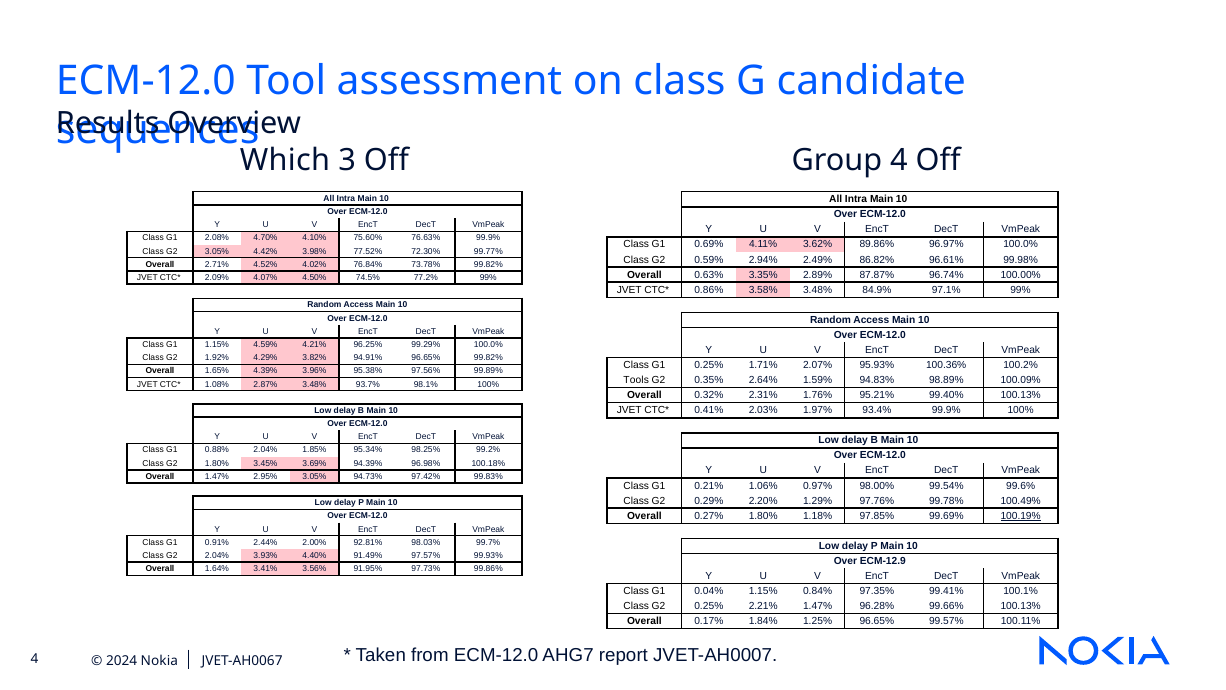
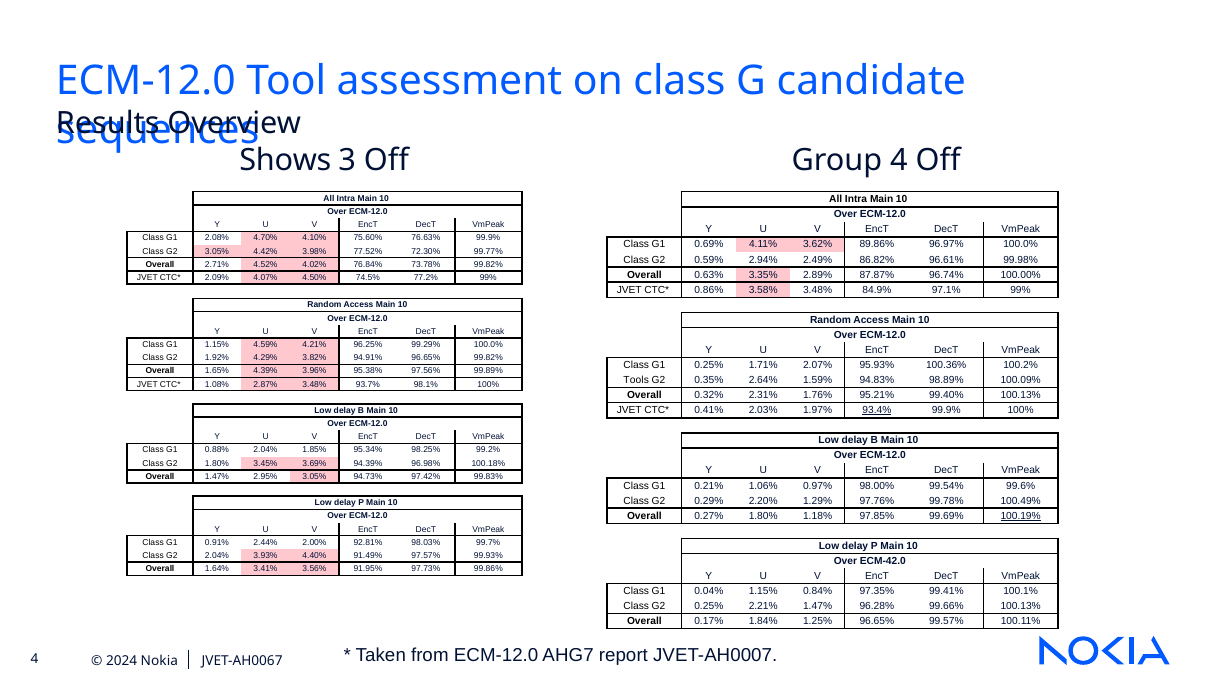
Which: Which -> Shows
93.4% underline: none -> present
ECM-12.9: ECM-12.9 -> ECM-42.0
